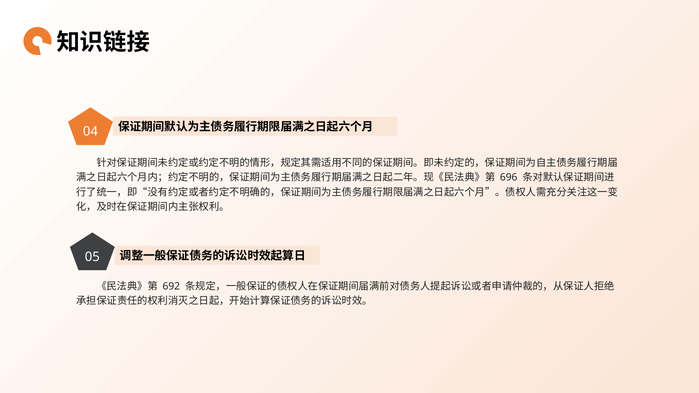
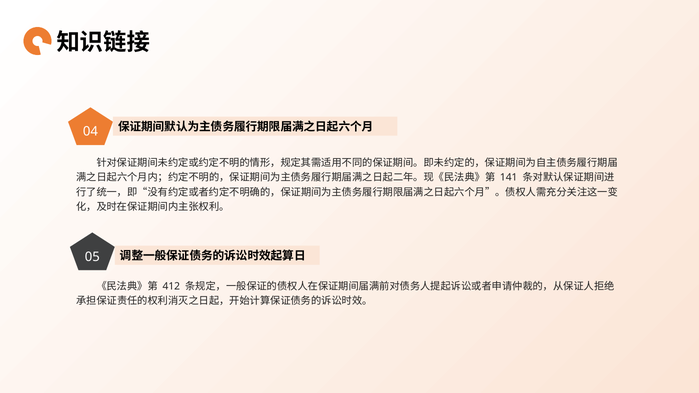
696: 696 -> 141
692: 692 -> 412
